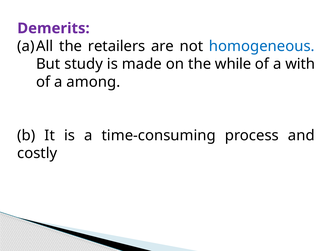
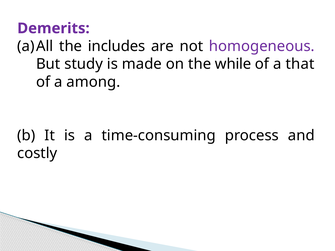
retailers: retailers -> includes
homogeneous colour: blue -> purple
with: with -> that
